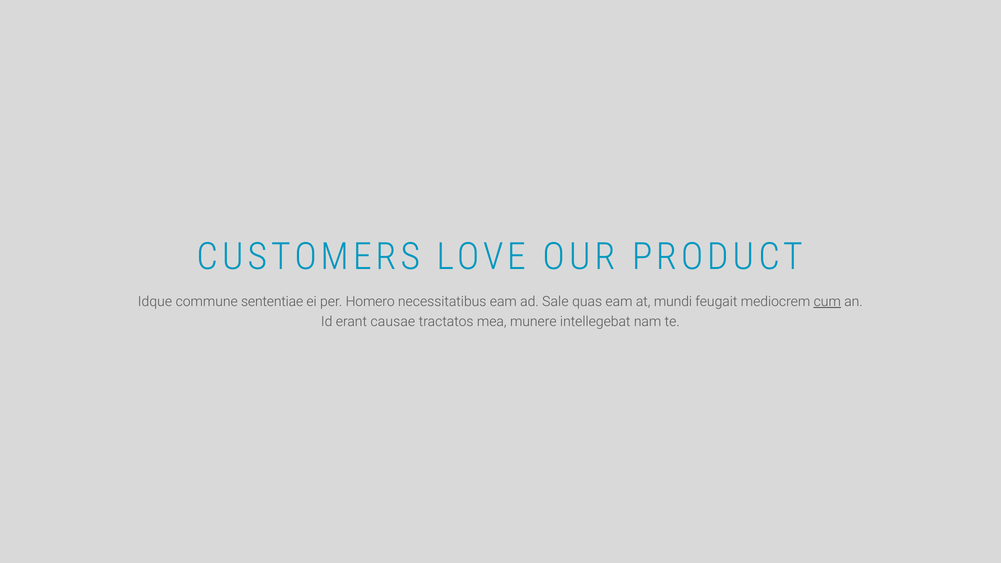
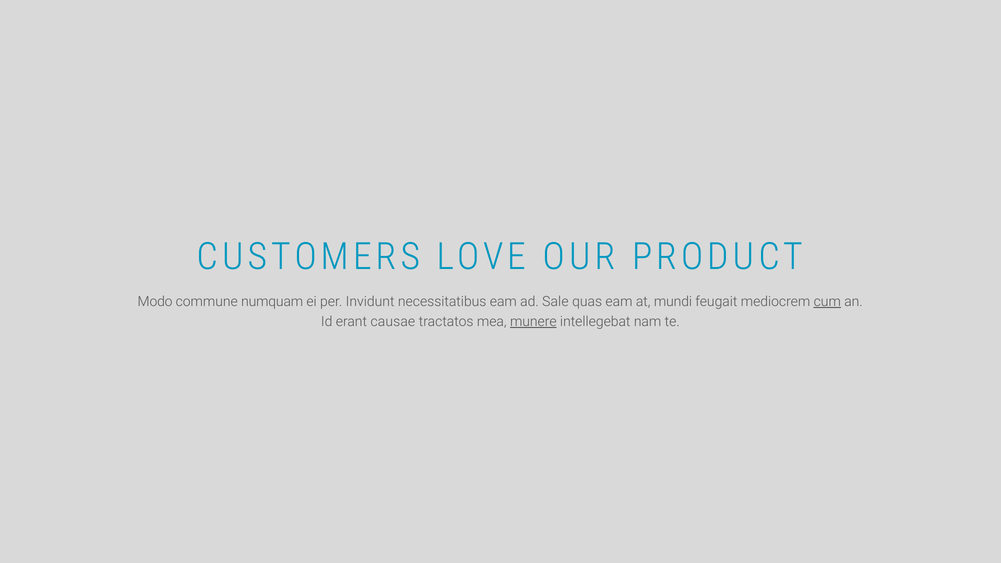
Idque: Idque -> Modo
sententiae: sententiae -> numquam
Homero: Homero -> Invidunt
munere underline: none -> present
